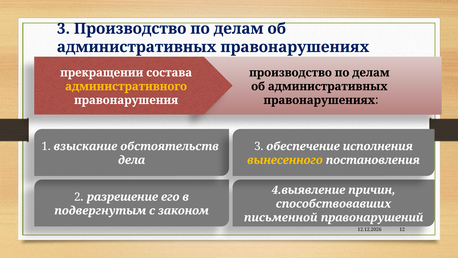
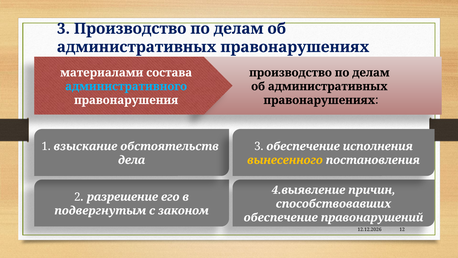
прекращении: прекращении -> материалами
административного colour: yellow -> light blue
письменной at (281, 217): письменной -> обеспечение
